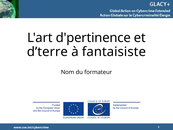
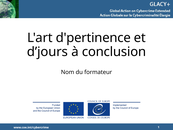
d’terre: d’terre -> d’jours
fantaisiste: fantaisiste -> conclusion
